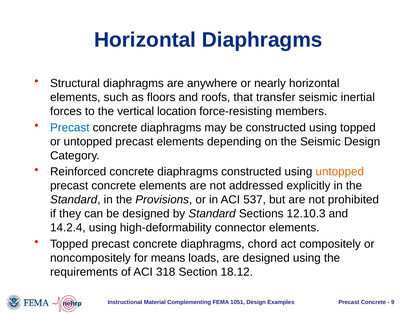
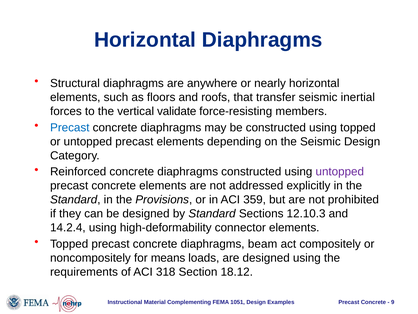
location: location -> validate
untopped at (340, 172) colour: orange -> purple
537: 537 -> 359
chord: chord -> beam
